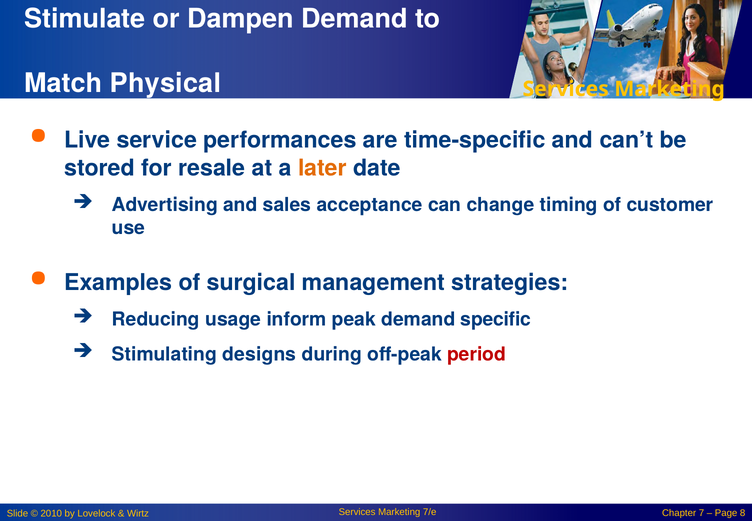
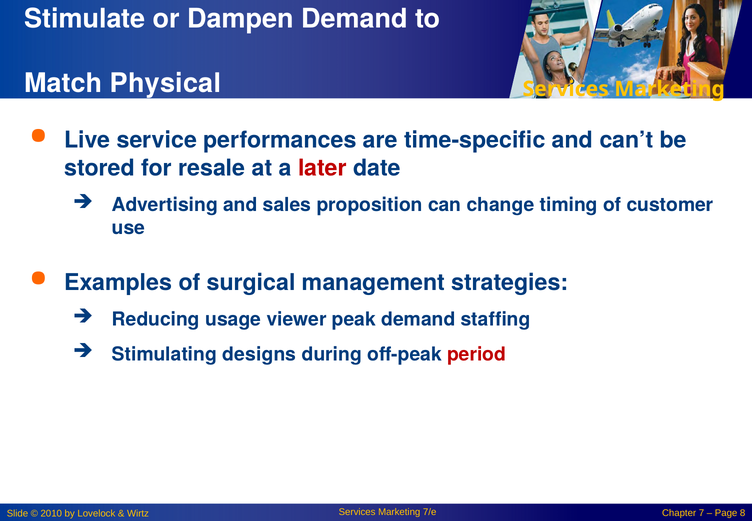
later colour: orange -> red
acceptance: acceptance -> proposition
inform: inform -> viewer
specific: specific -> staffing
